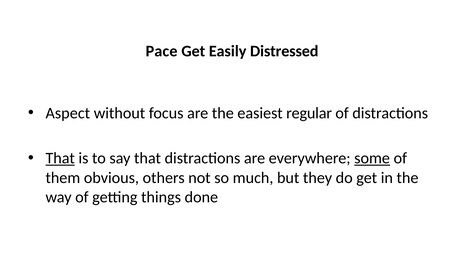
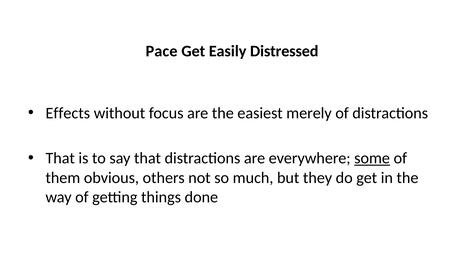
Aspect: Aspect -> Effects
regular: regular -> merely
That at (60, 158) underline: present -> none
